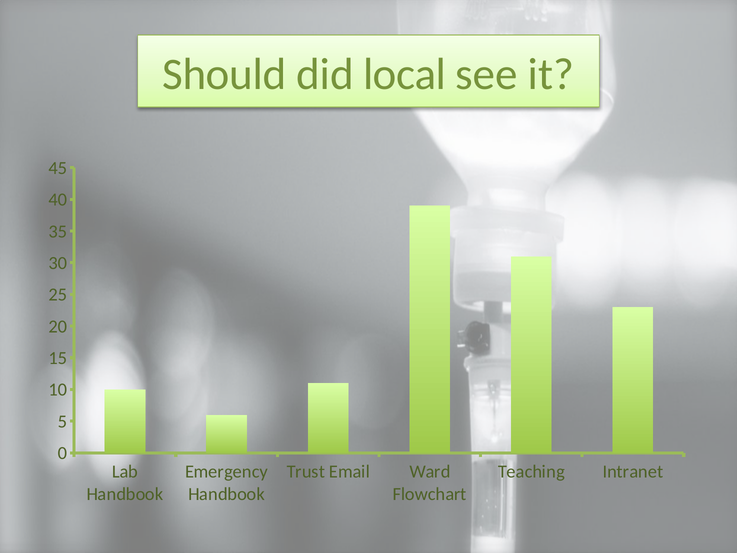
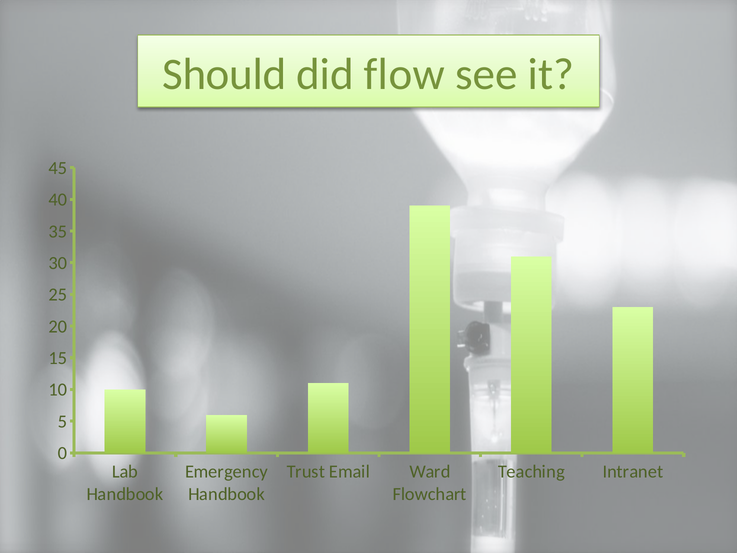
local: local -> flow
